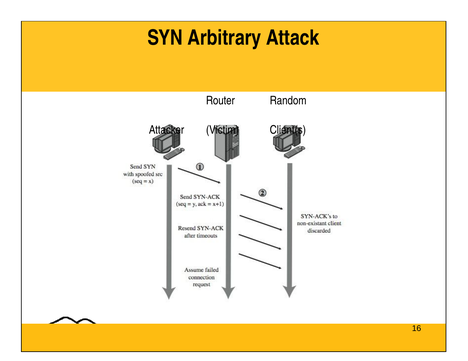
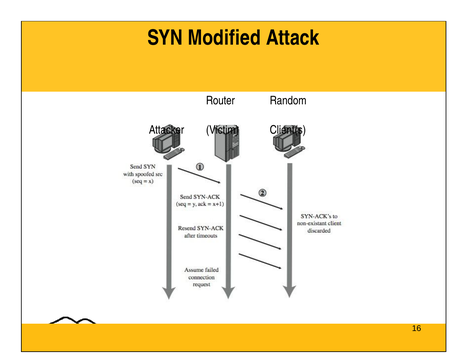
Arbitrary: Arbitrary -> Modified
